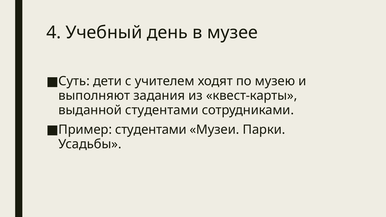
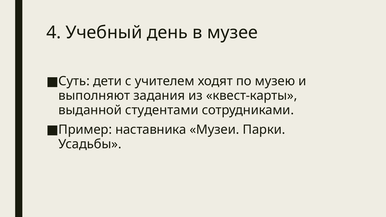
Пример студентами: студентами -> наставника
